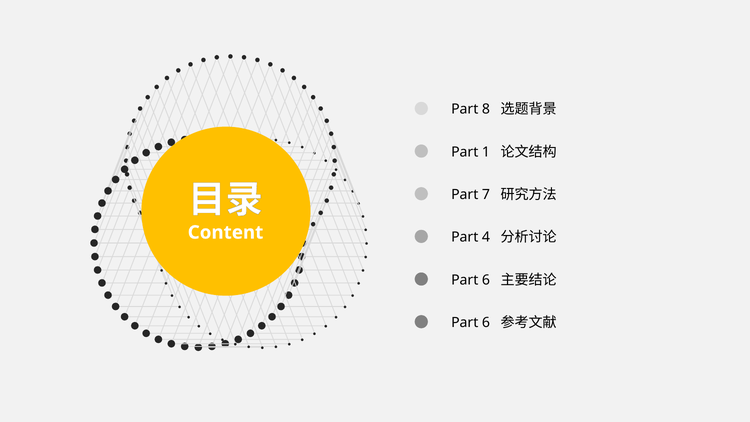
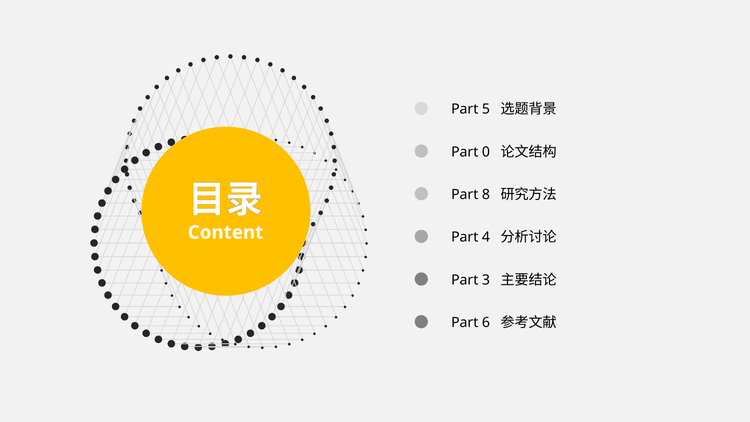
8: 8 -> 5
1: 1 -> 0
7: 7 -> 8
6 at (486, 280): 6 -> 3
